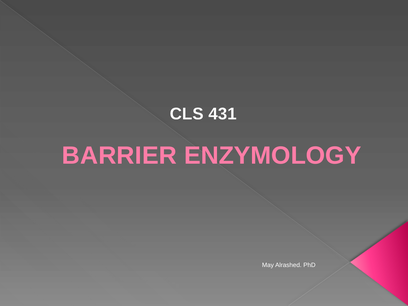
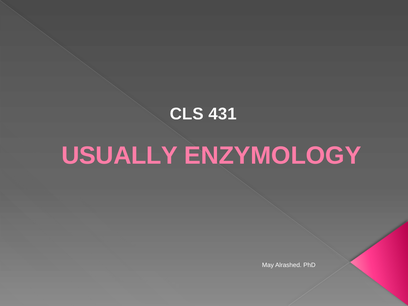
BARRIER: BARRIER -> USUALLY
